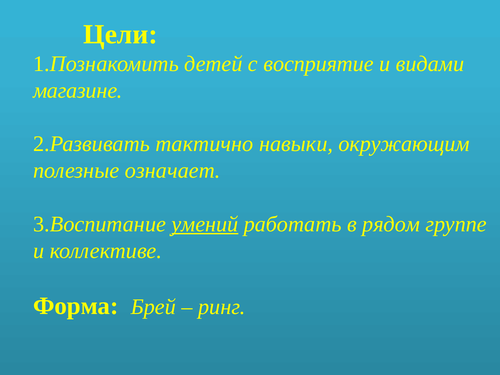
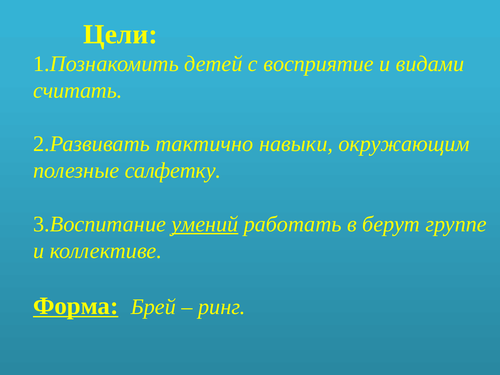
магазине: магазине -> считать
означает: означает -> салфетку
рядом: рядом -> берут
Форма underline: none -> present
